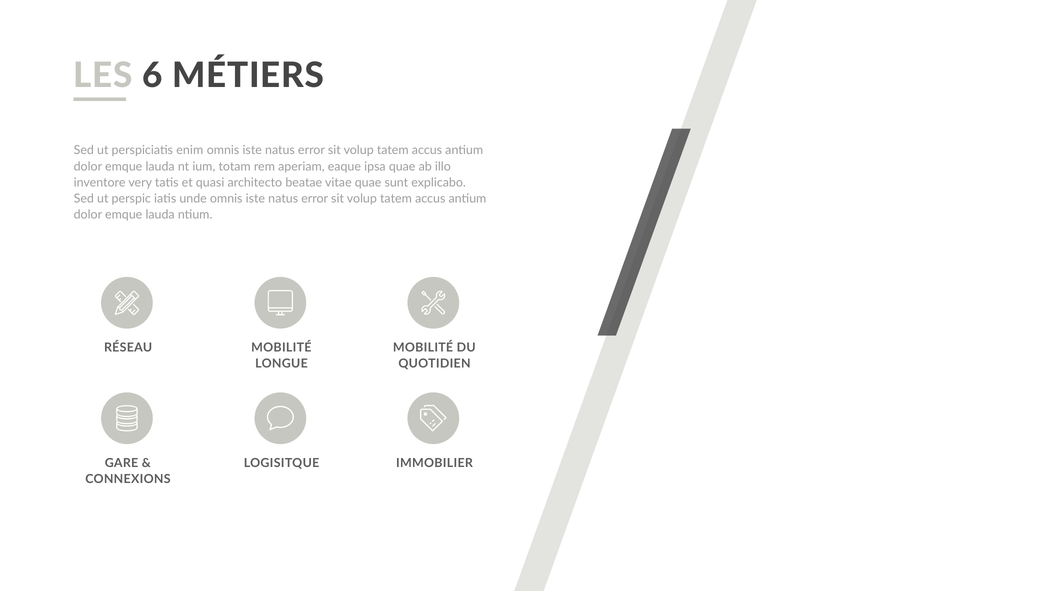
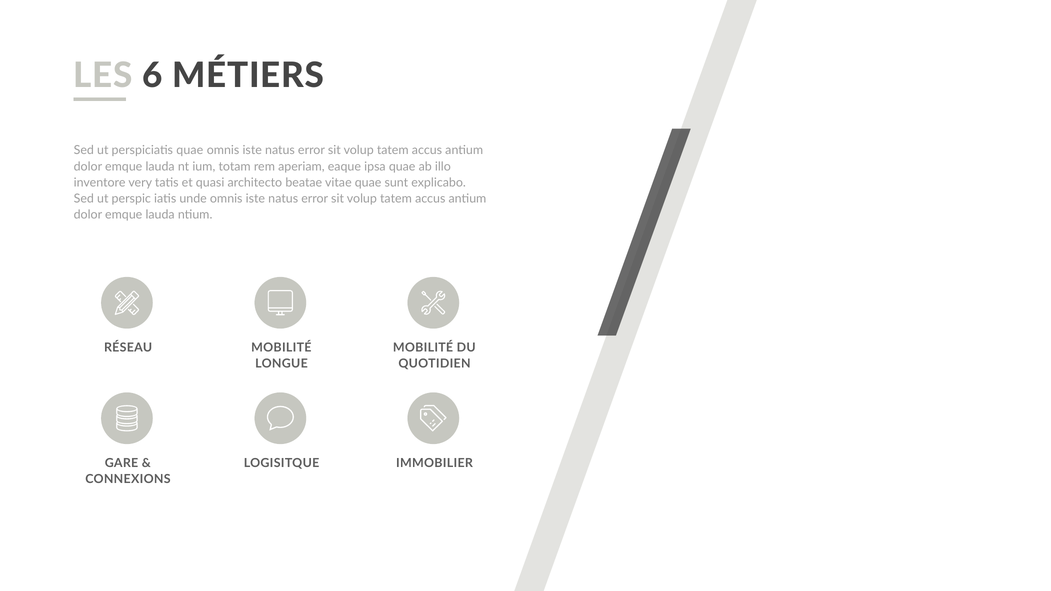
perspiciatis enim: enim -> quae
